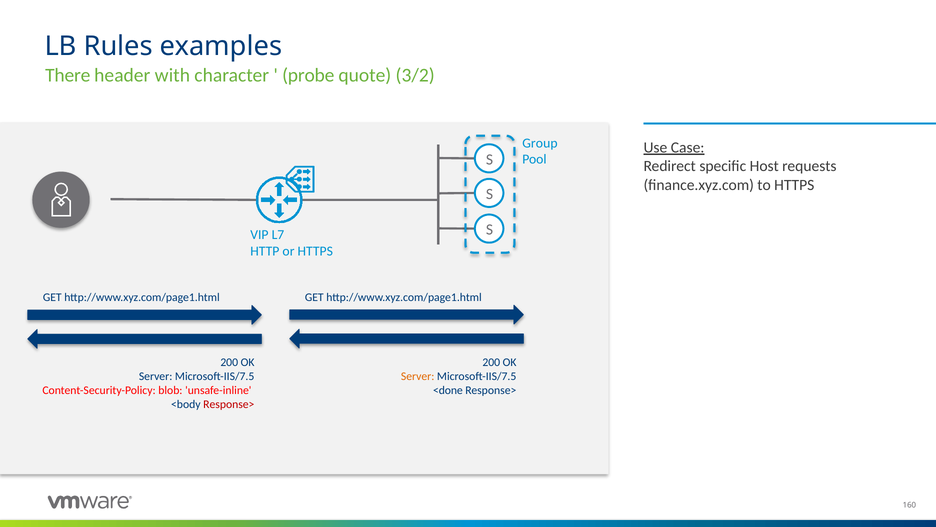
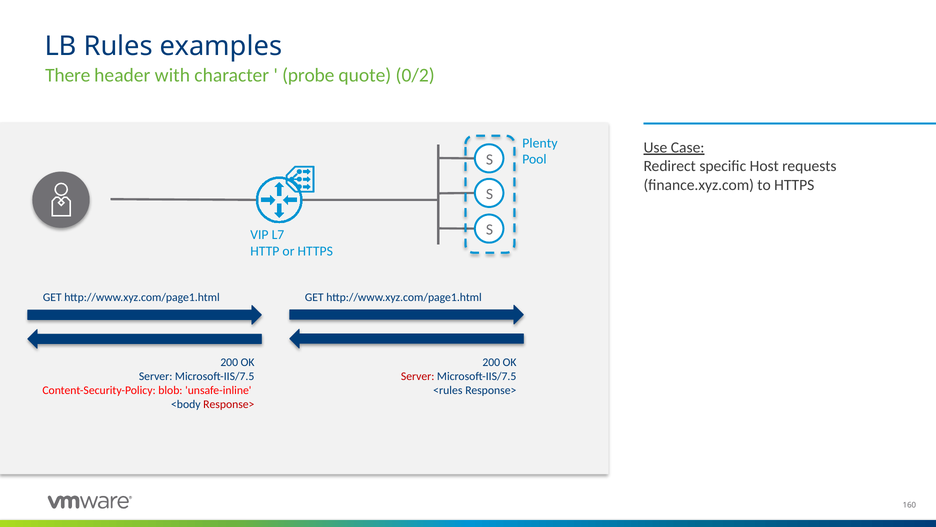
3/2: 3/2 -> 0/2
Group: Group -> Plenty
Server at (418, 376) colour: orange -> red
<done: <done -> <rules
